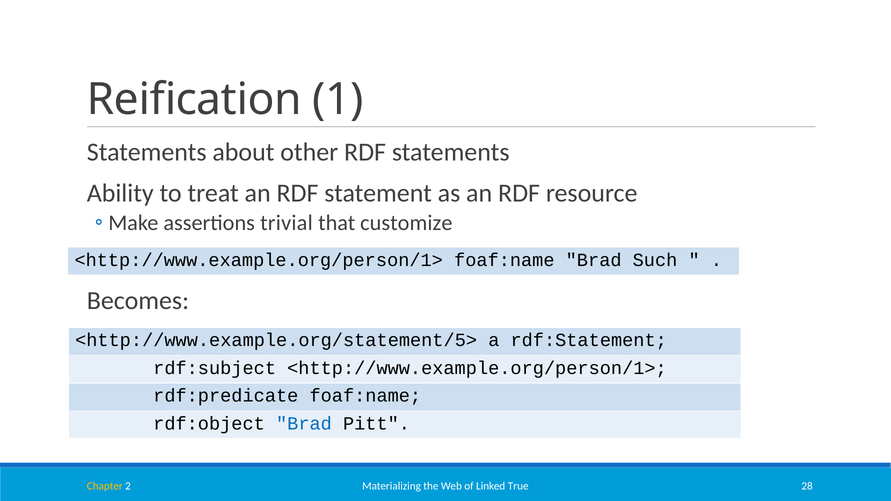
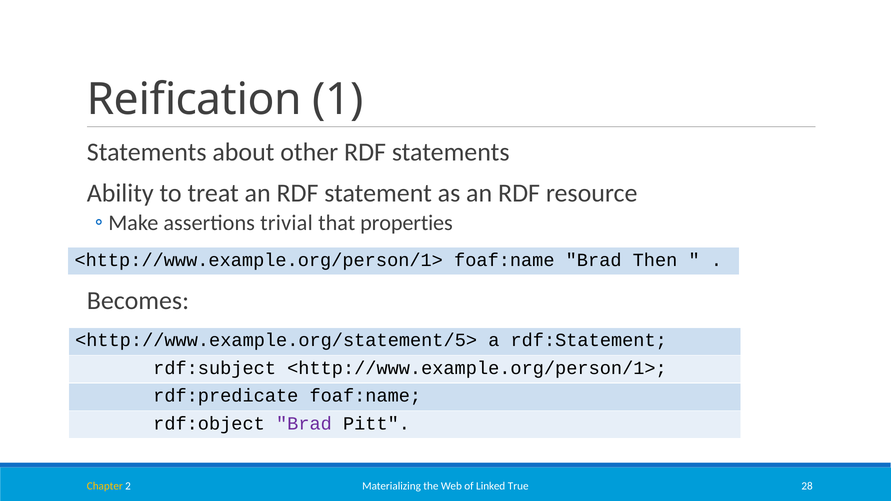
customize: customize -> properties
Such: Such -> Then
Brad at (304, 424) colour: blue -> purple
